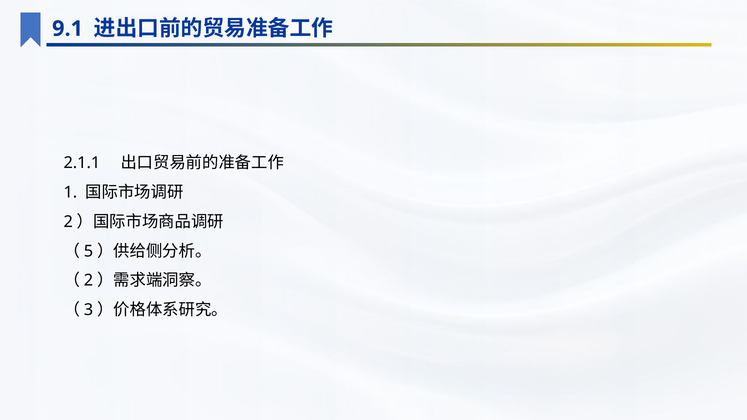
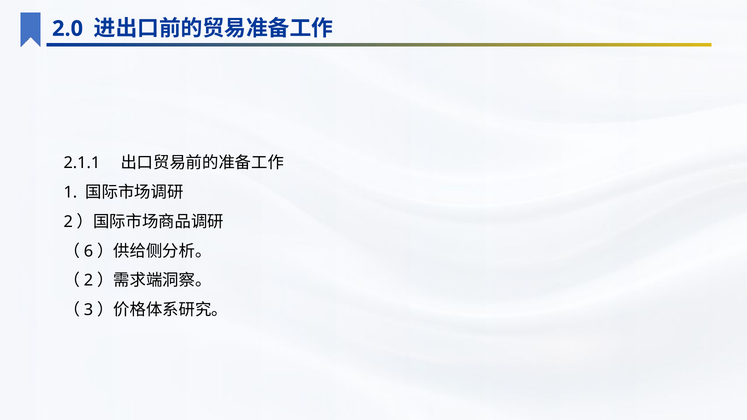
9.1: 9.1 -> 2.0
5: 5 -> 6
